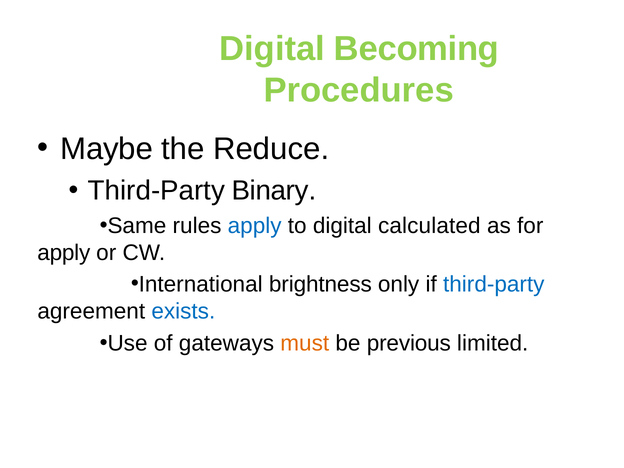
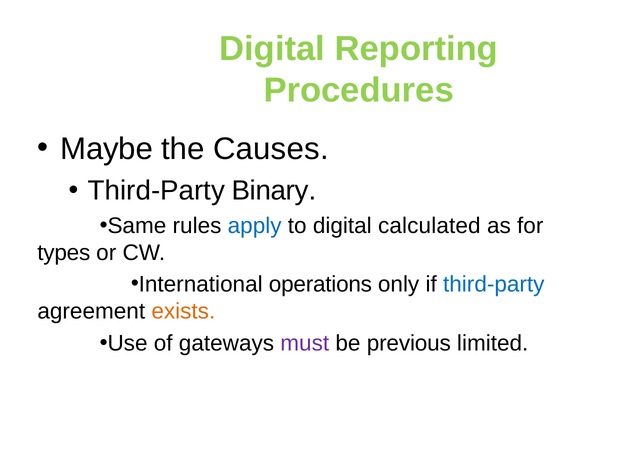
Becoming: Becoming -> Reporting
Reduce: Reduce -> Causes
apply at (64, 253): apply -> types
brightness: brightness -> operations
exists colour: blue -> orange
must colour: orange -> purple
